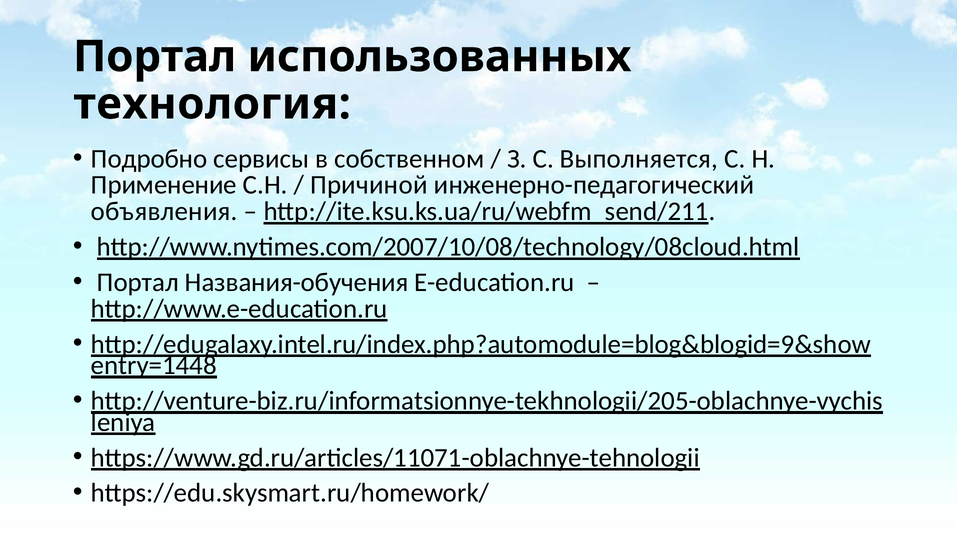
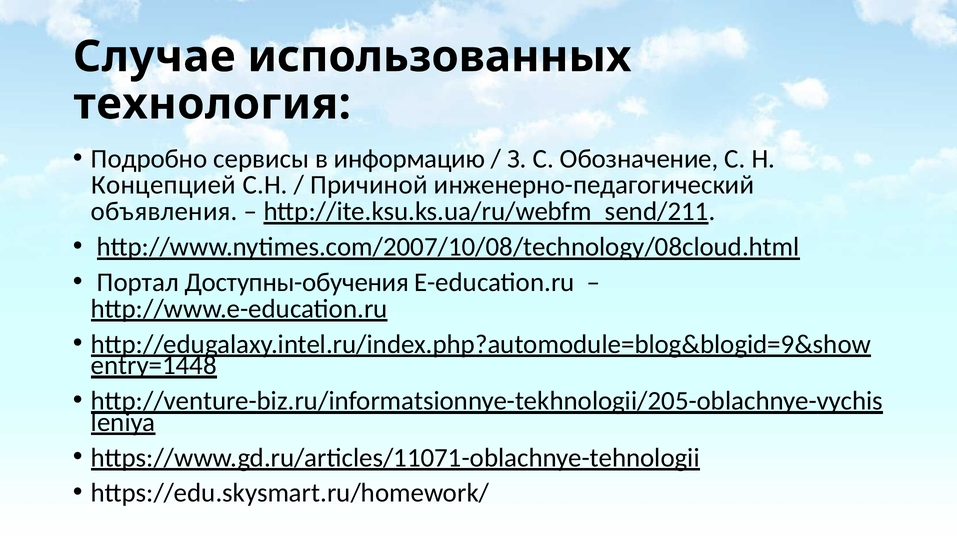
Портал at (155, 57): Портал -> Случае
собственном: собственном -> информацию
Выполняется: Выполняется -> Обозначение
Применение: Применение -> Концепцией
Названия-обучения: Названия-обучения -> Доступны-обучения
